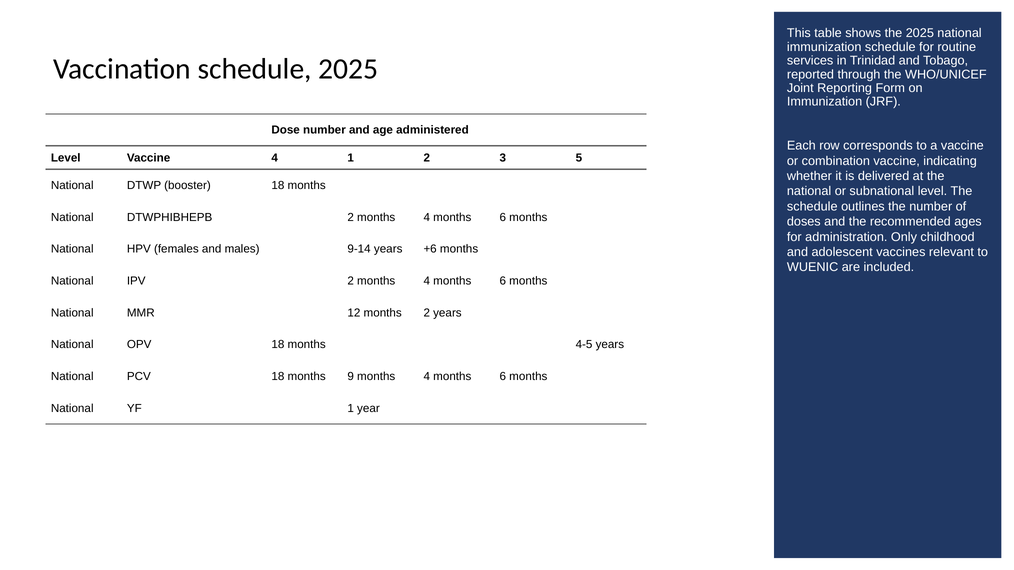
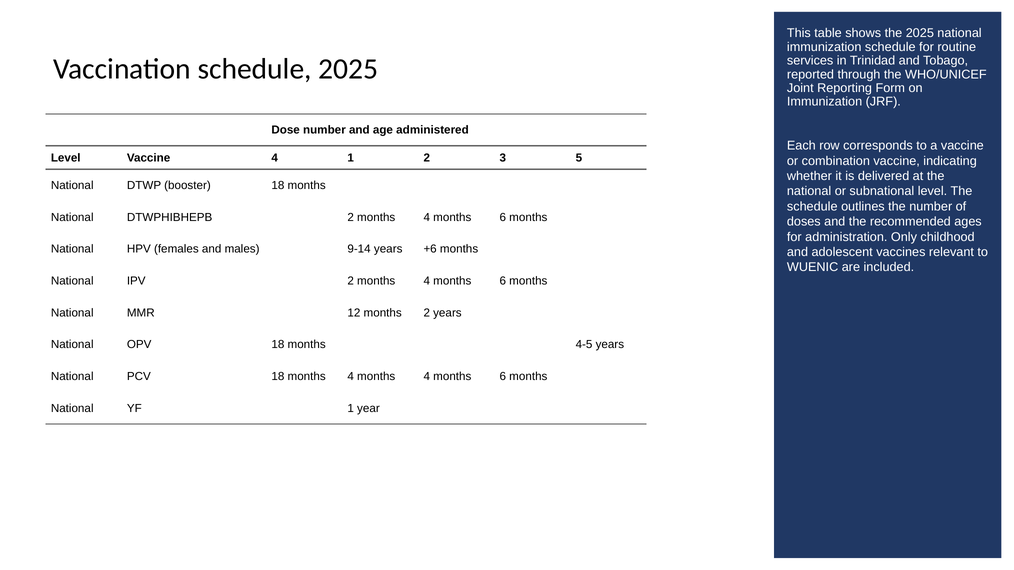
18 months 9: 9 -> 4
